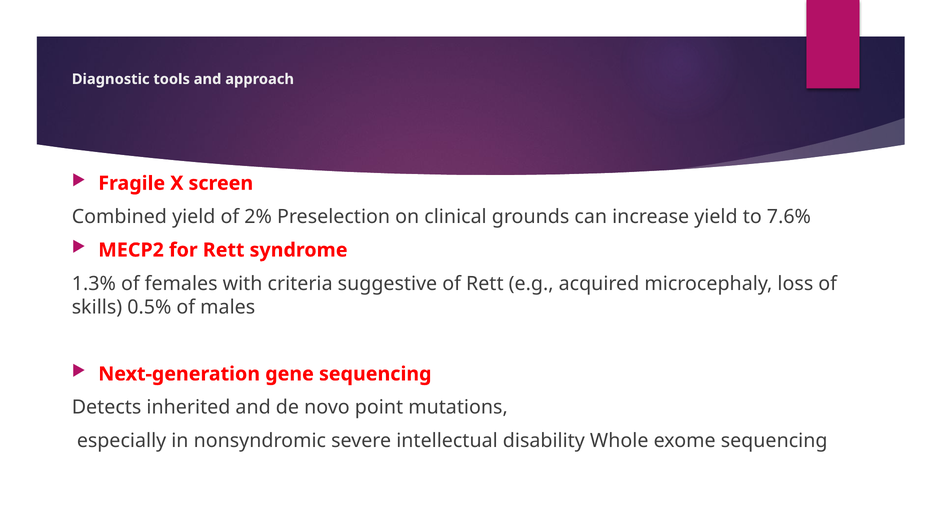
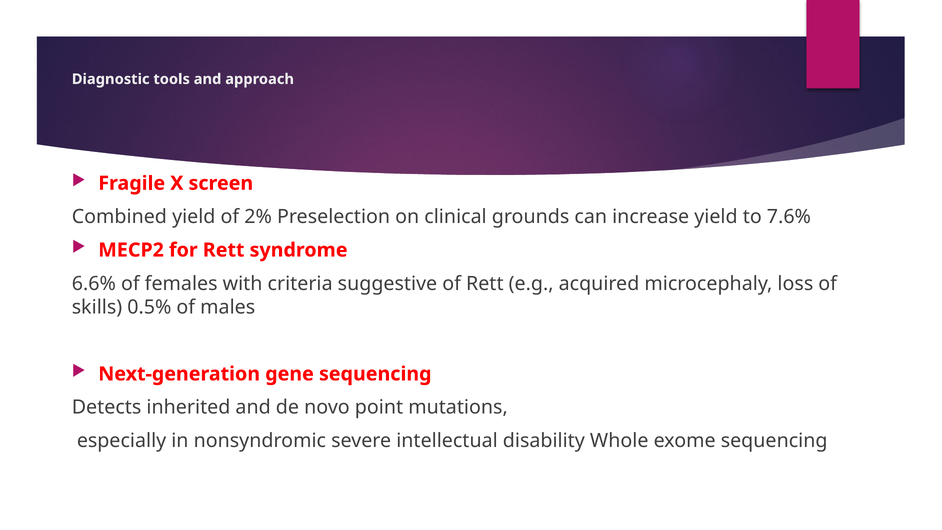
1.3%: 1.3% -> 6.6%
